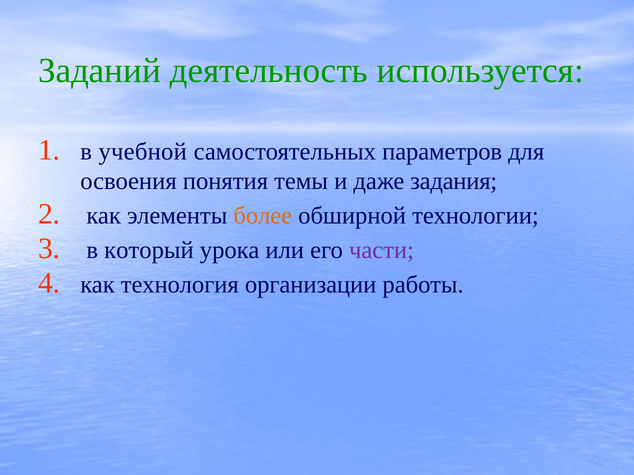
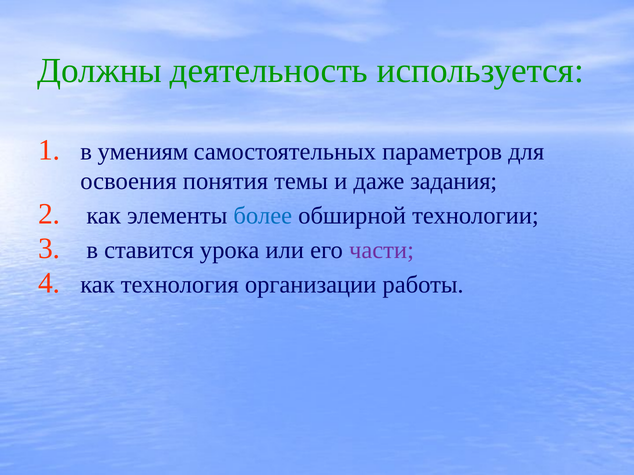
Заданий: Заданий -> Должны
учебной: учебной -> умениям
более colour: orange -> blue
который: который -> ставится
